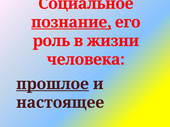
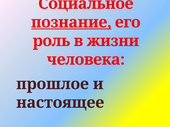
прошлое underline: present -> none
